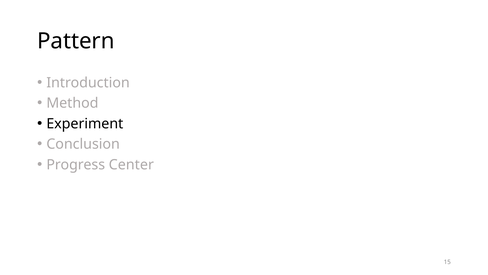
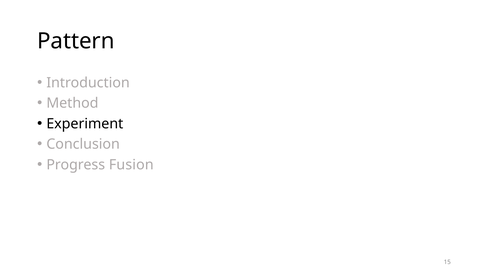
Center: Center -> Fusion
